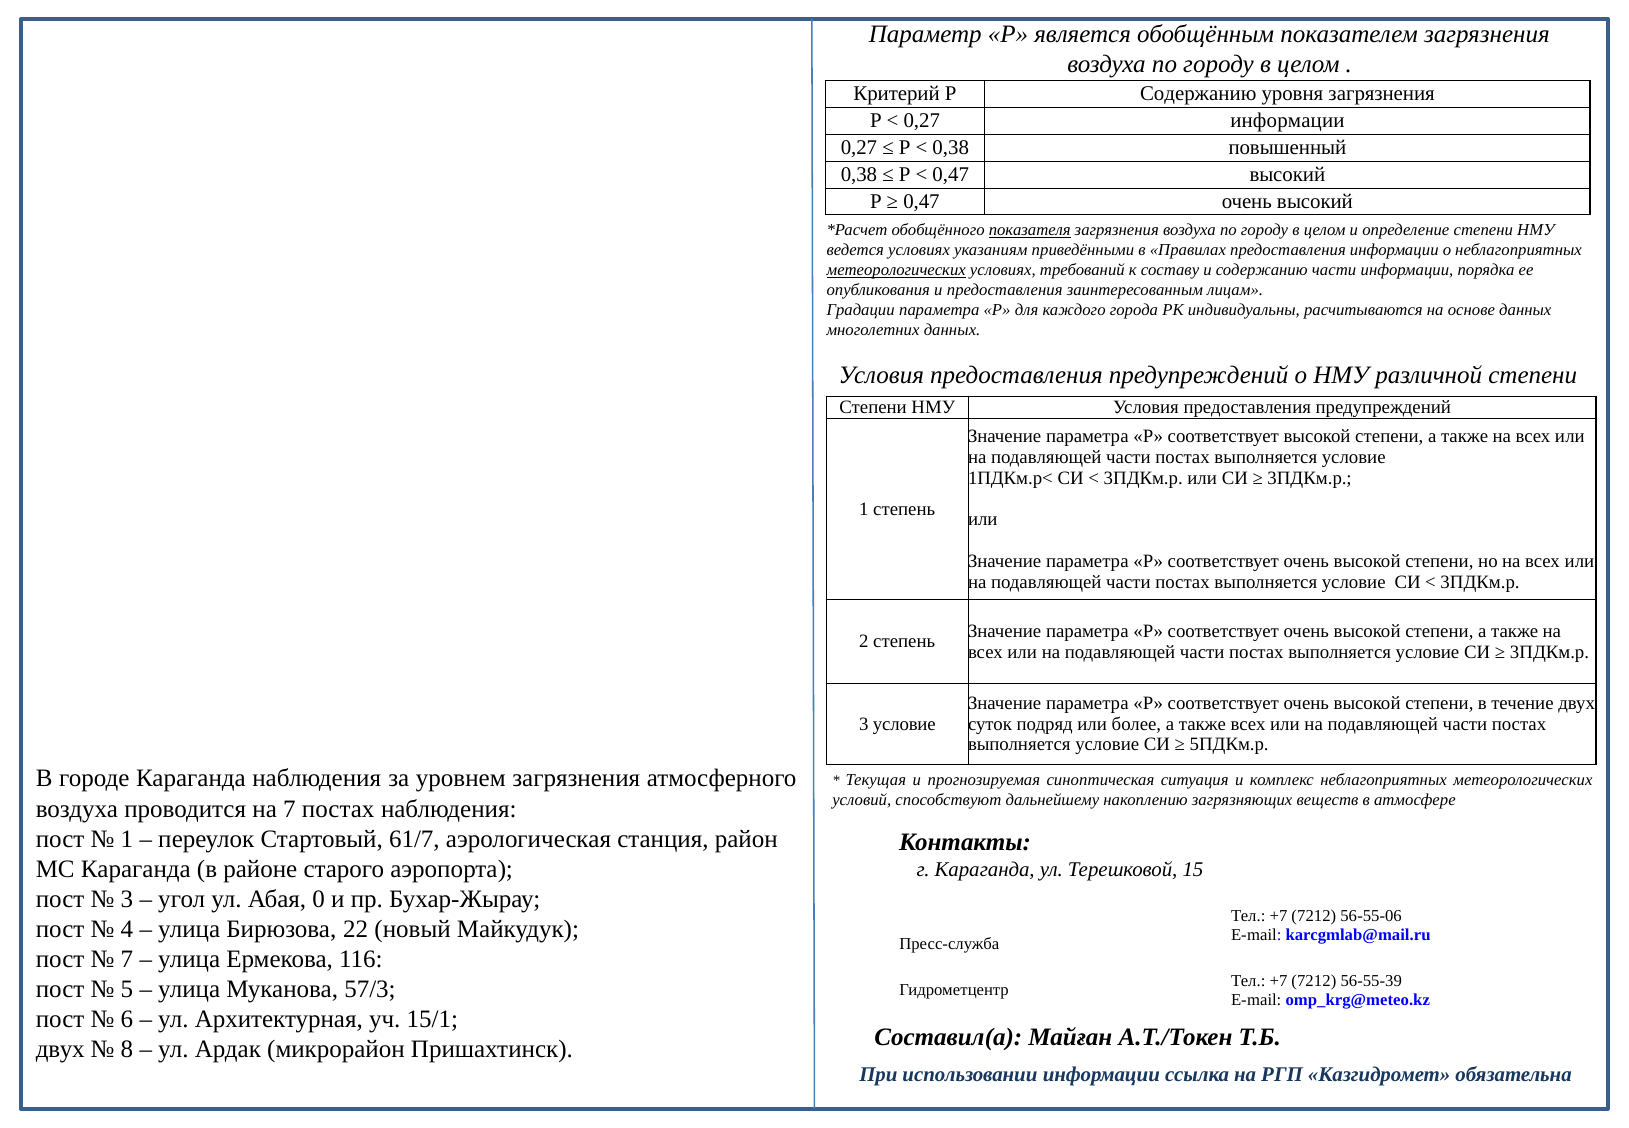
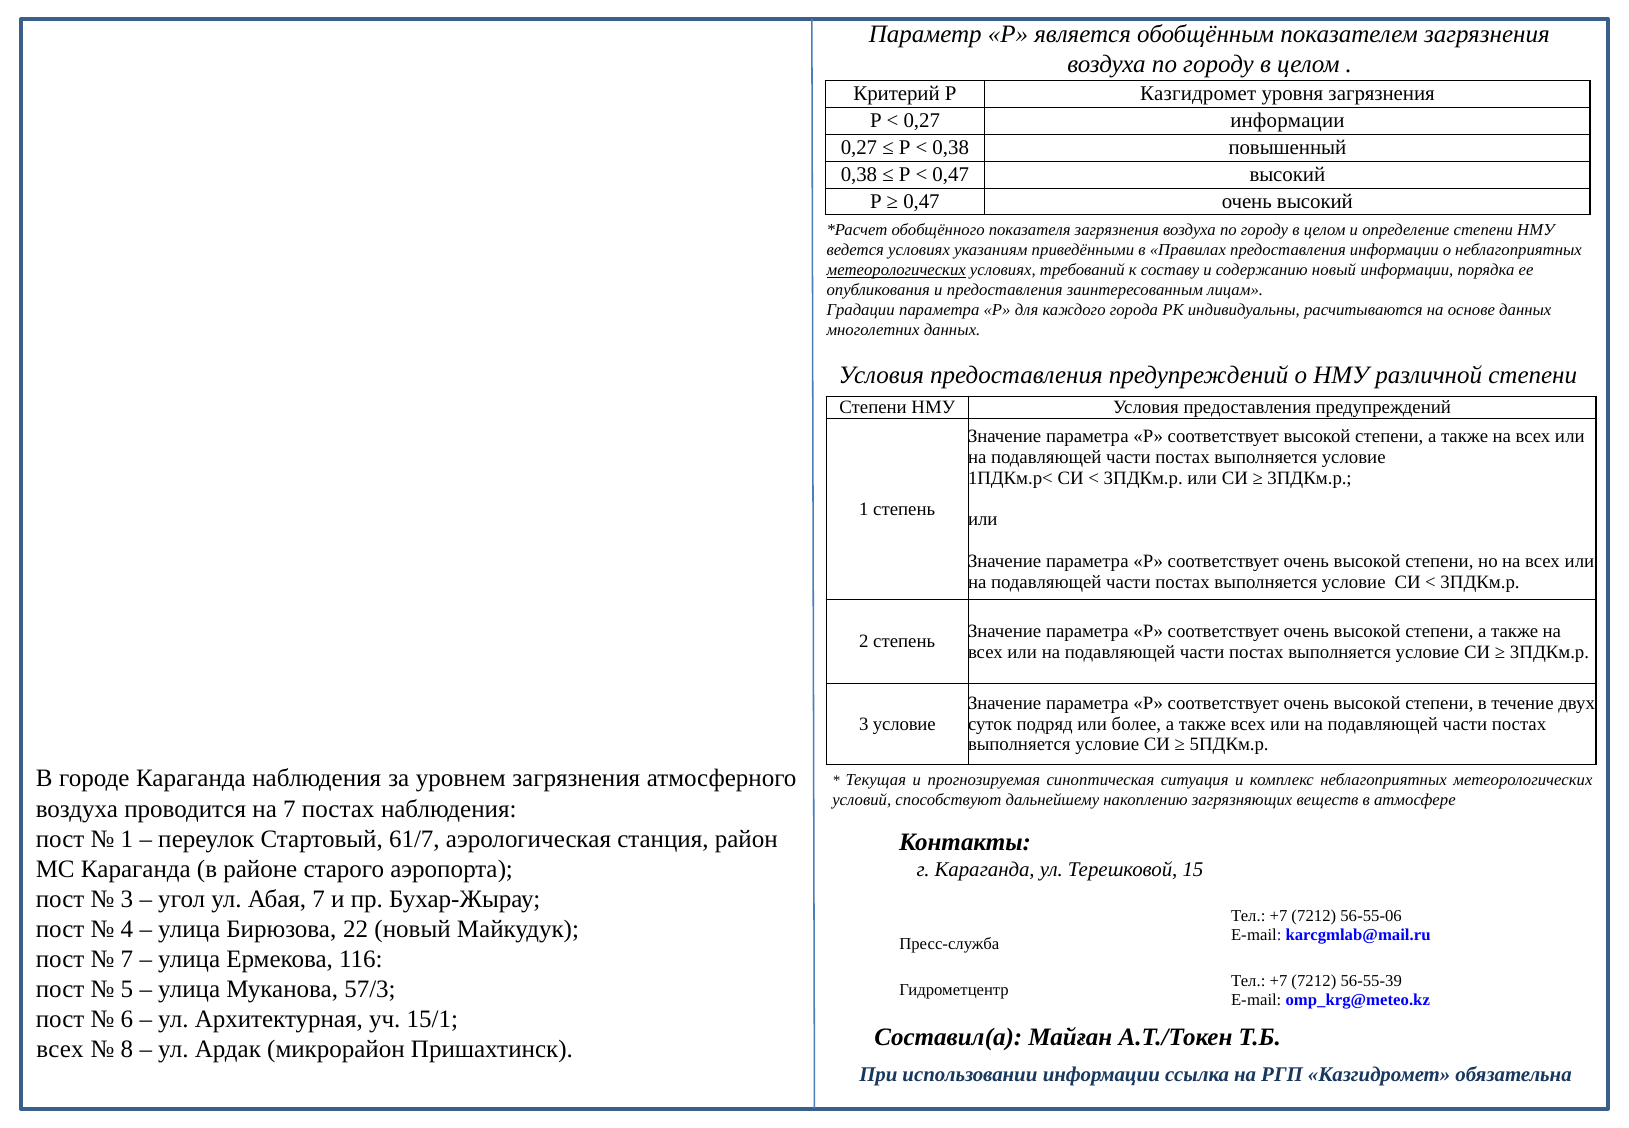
Р Содержанию: Содержанию -> Казгидромет
показателя underline: present -> none
содержанию части: части -> новый
Абая 0: 0 -> 7
двух at (60, 1049): двух -> всех
